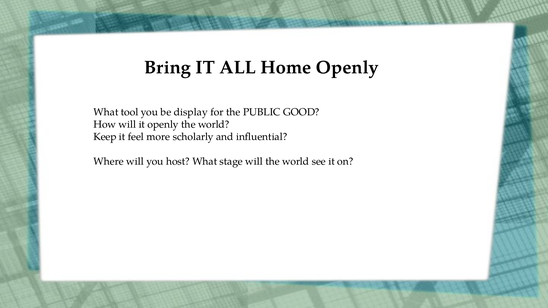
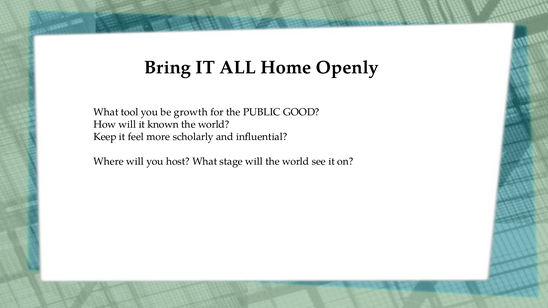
display: display -> growth
it openly: openly -> known
